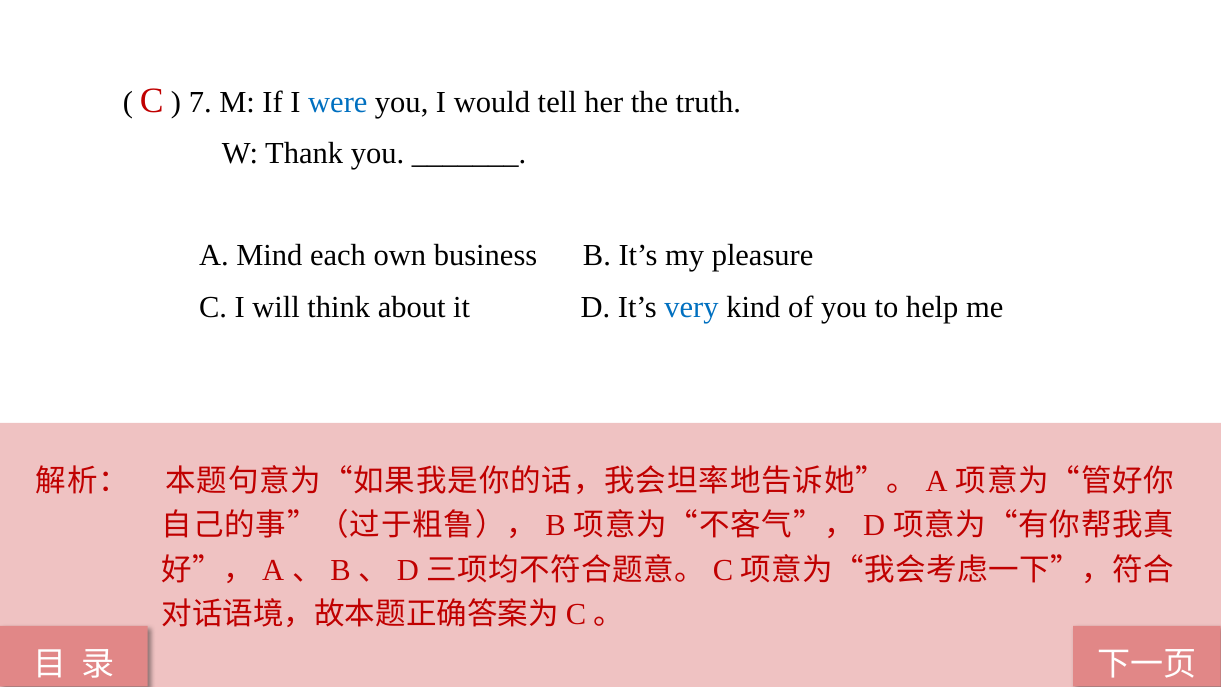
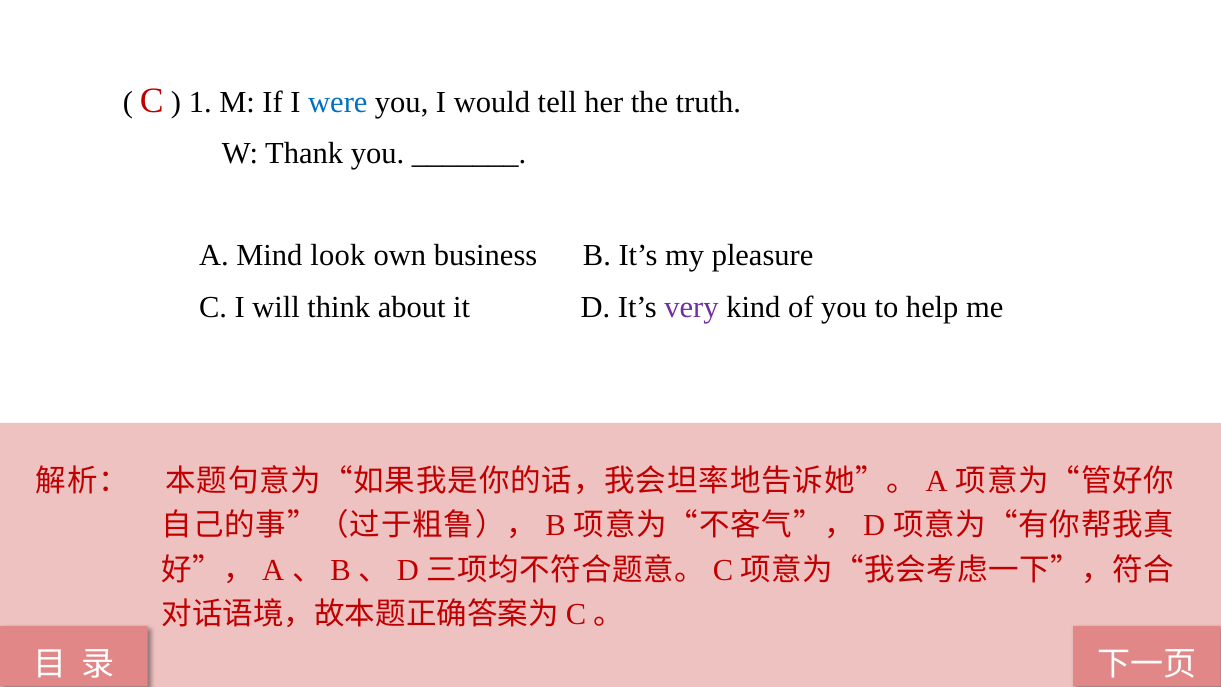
7: 7 -> 1
each: each -> look
very colour: blue -> purple
